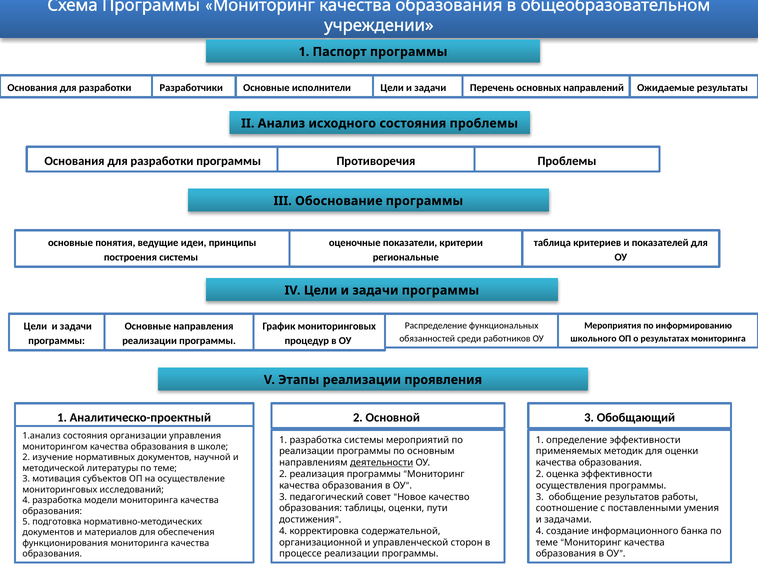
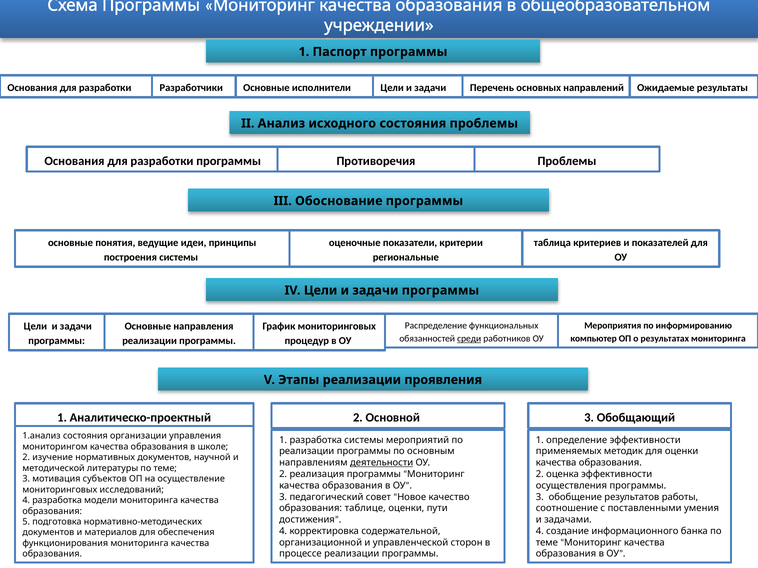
среди underline: none -> present
школьного: школьного -> компьютер
таблицы: таблицы -> таблице
